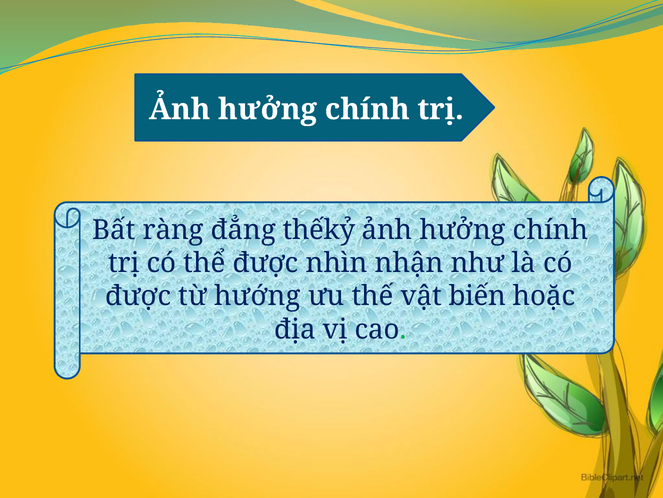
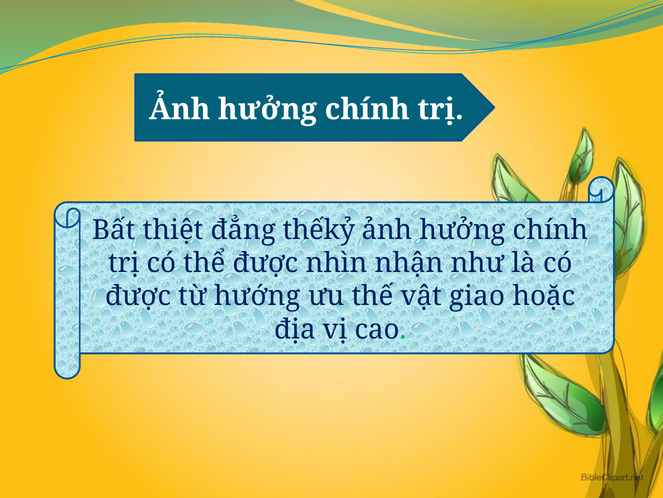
ràng: ràng -> thiệt
biến: biến -> giao
